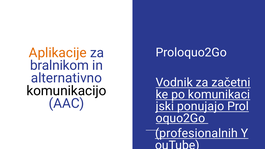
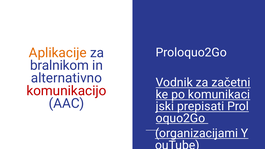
komunikacijo colour: black -> red
ponujajo: ponujajo -> prepisati
profesionalnih: profesionalnih -> organizacijami
